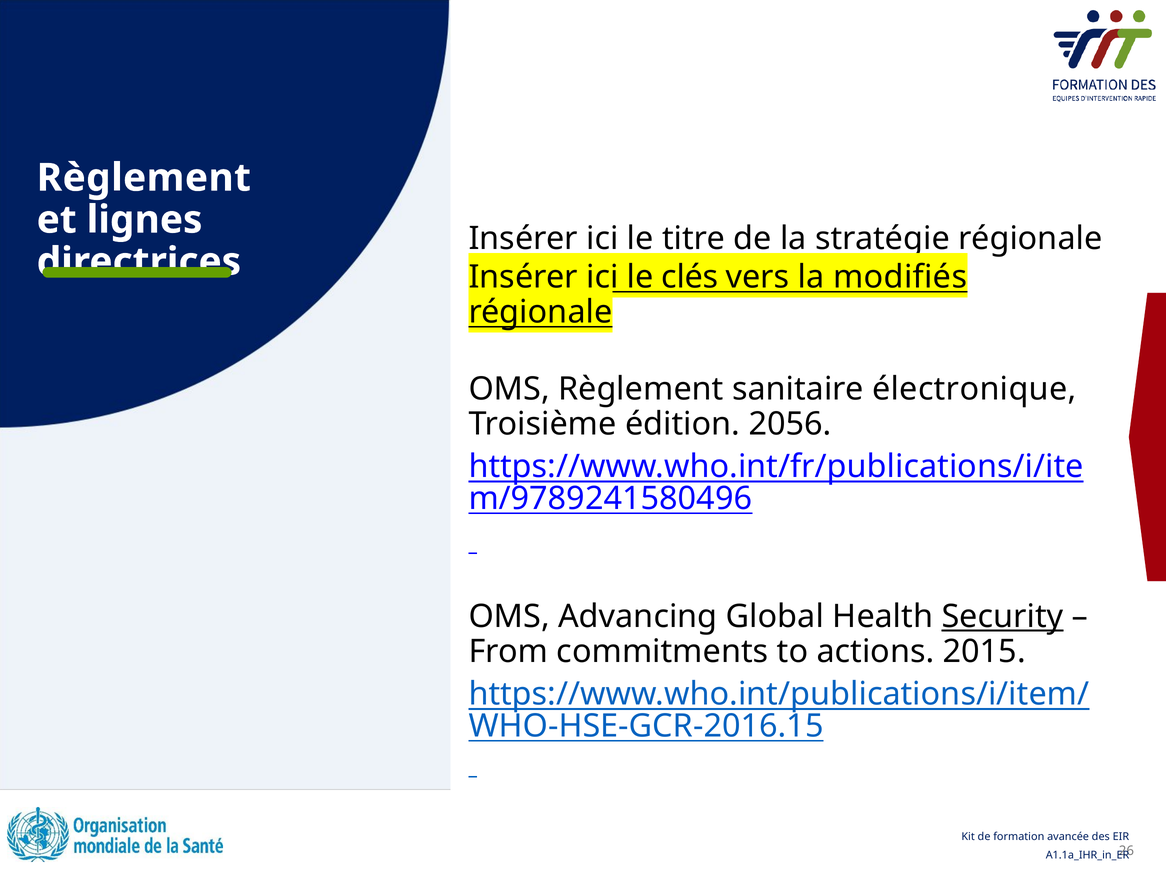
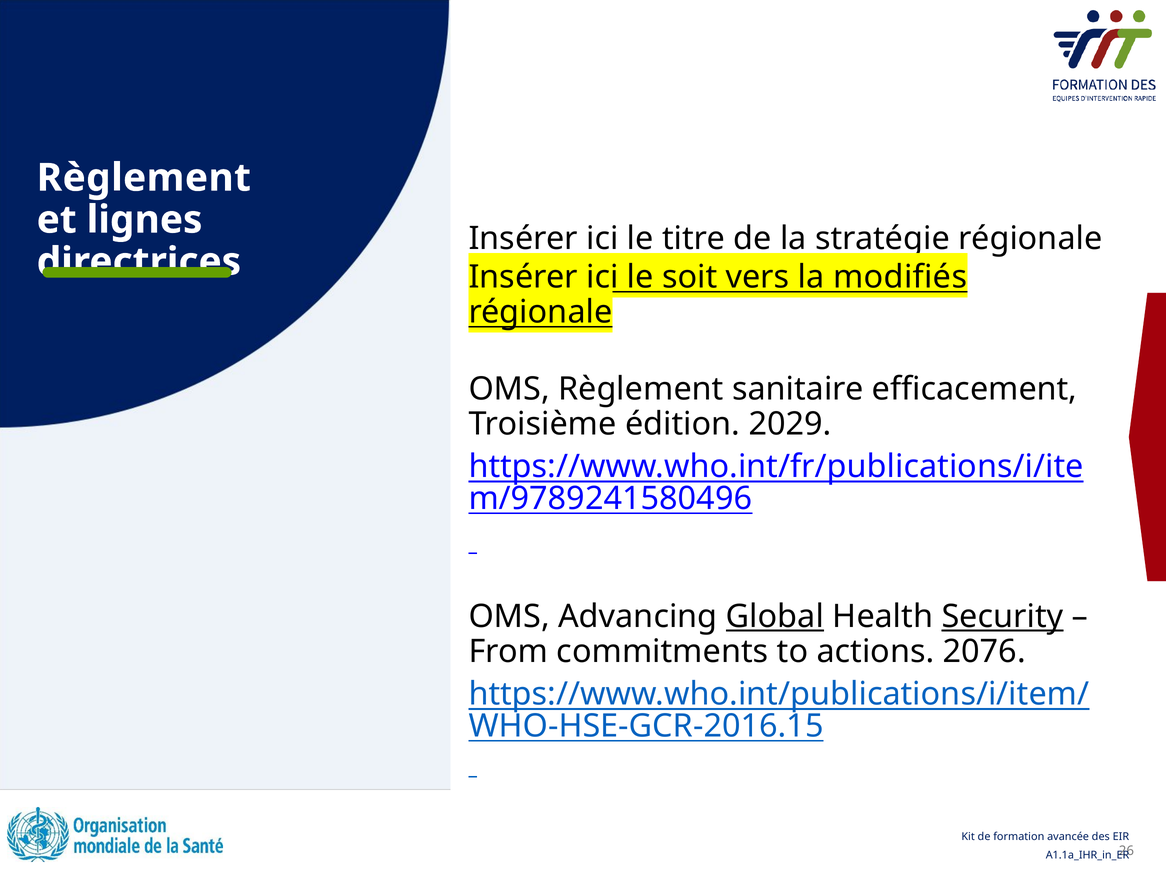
clés: clés -> soit
électronique: électronique -> efficacement
2056: 2056 -> 2029
Global underline: none -> present
2015: 2015 -> 2076
